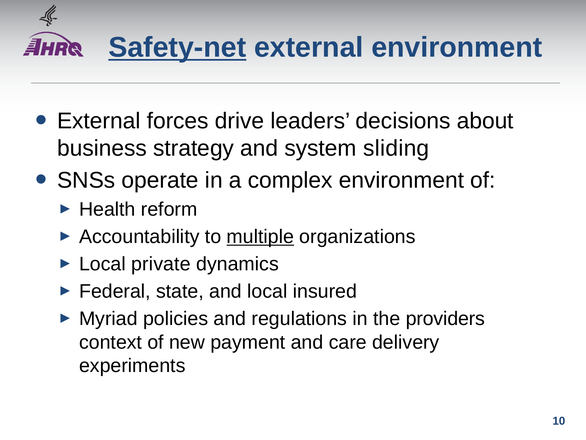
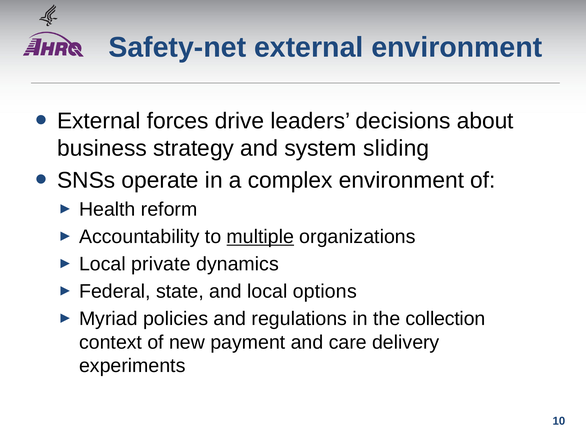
Safety-net underline: present -> none
insured: insured -> options
providers: providers -> collection
